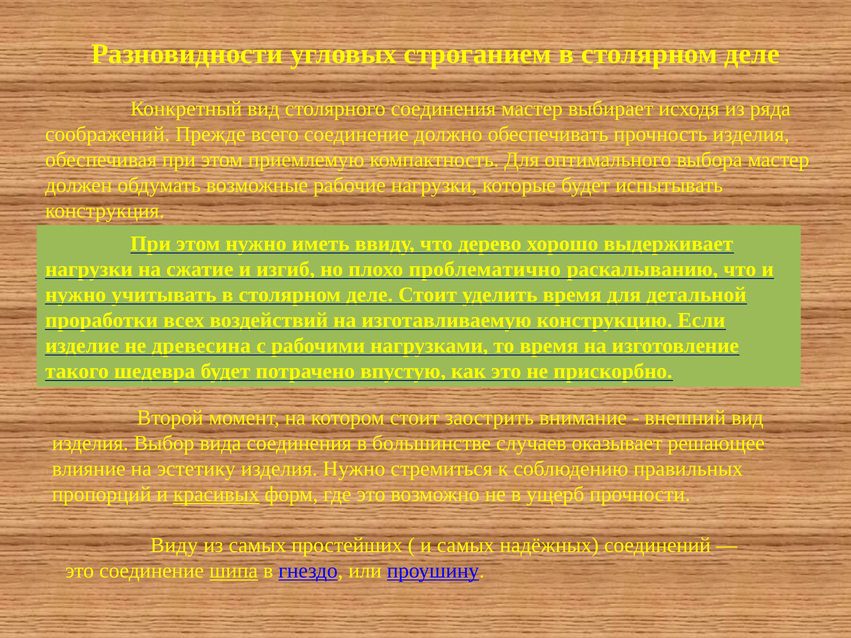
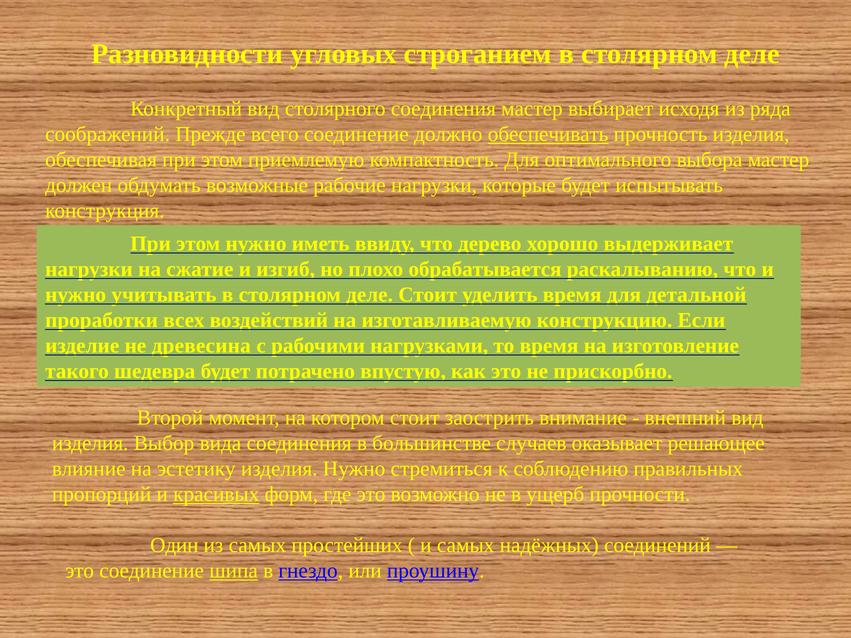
обеспечивать underline: none -> present
проблематично: проблематично -> обрабатывается
Виду: Виду -> Один
